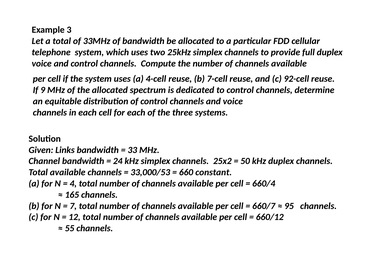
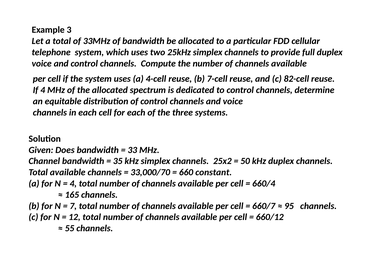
92-cell: 92-cell -> 82-cell
If 9: 9 -> 4
Links: Links -> Does
24: 24 -> 35
33,000/53: 33,000/53 -> 33,000/70
